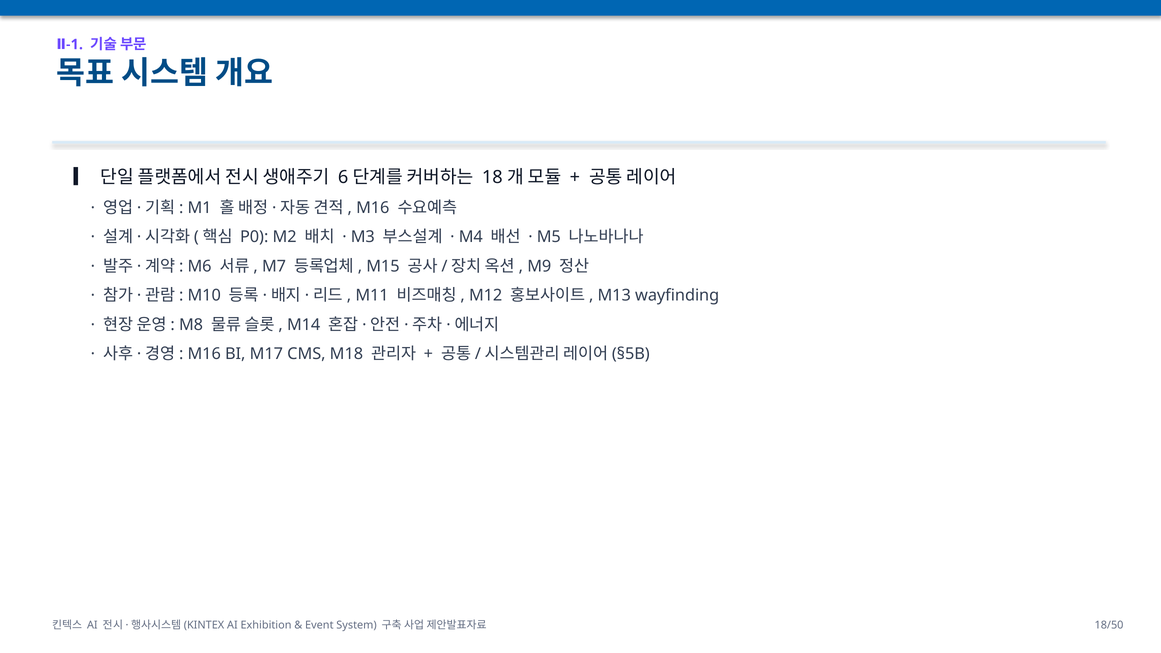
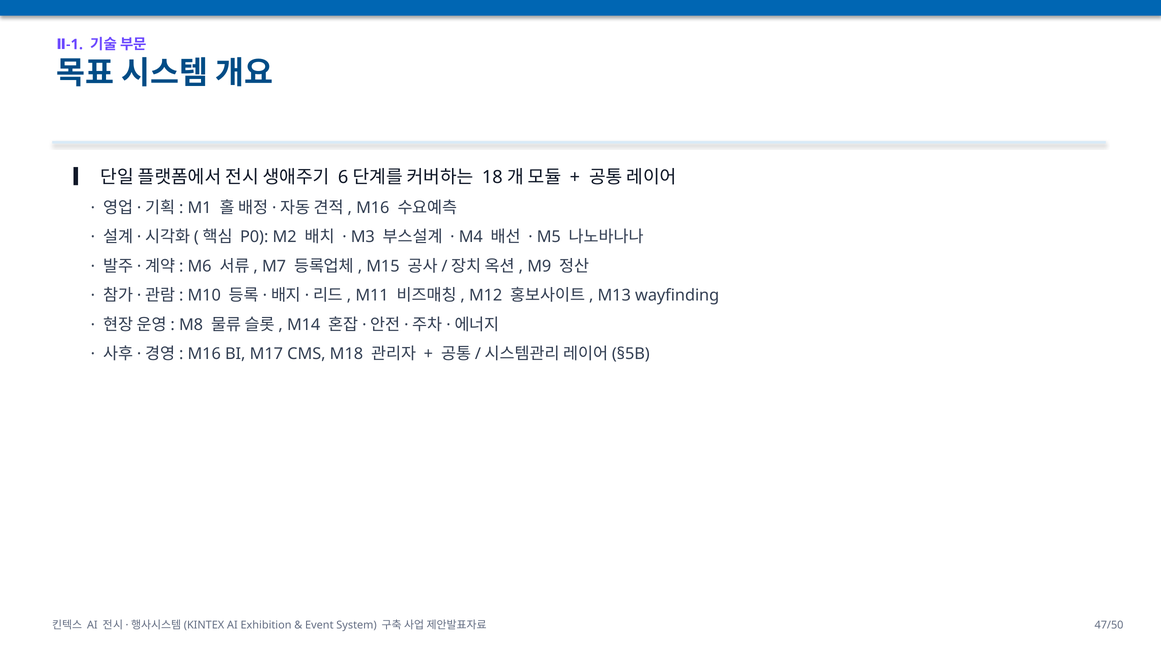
18/50: 18/50 -> 47/50
